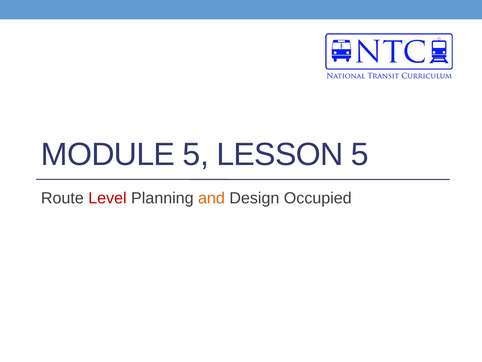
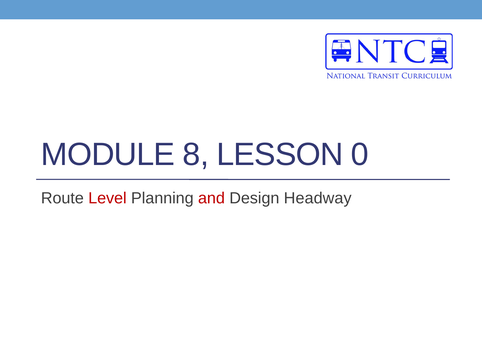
MODULE 5: 5 -> 8
LESSON 5: 5 -> 0
and colour: orange -> red
Occupied: Occupied -> Headway
